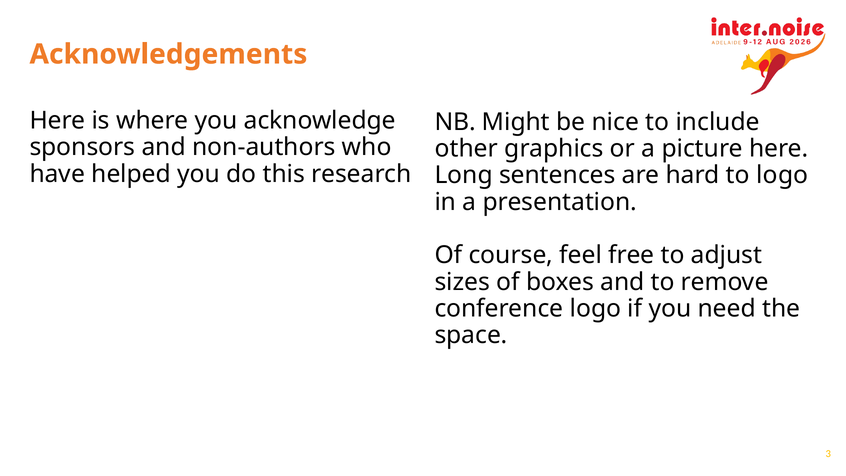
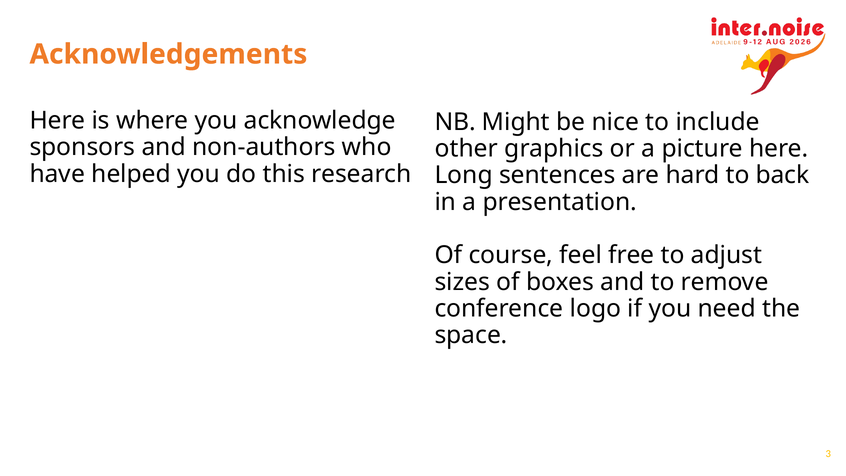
to logo: logo -> back
